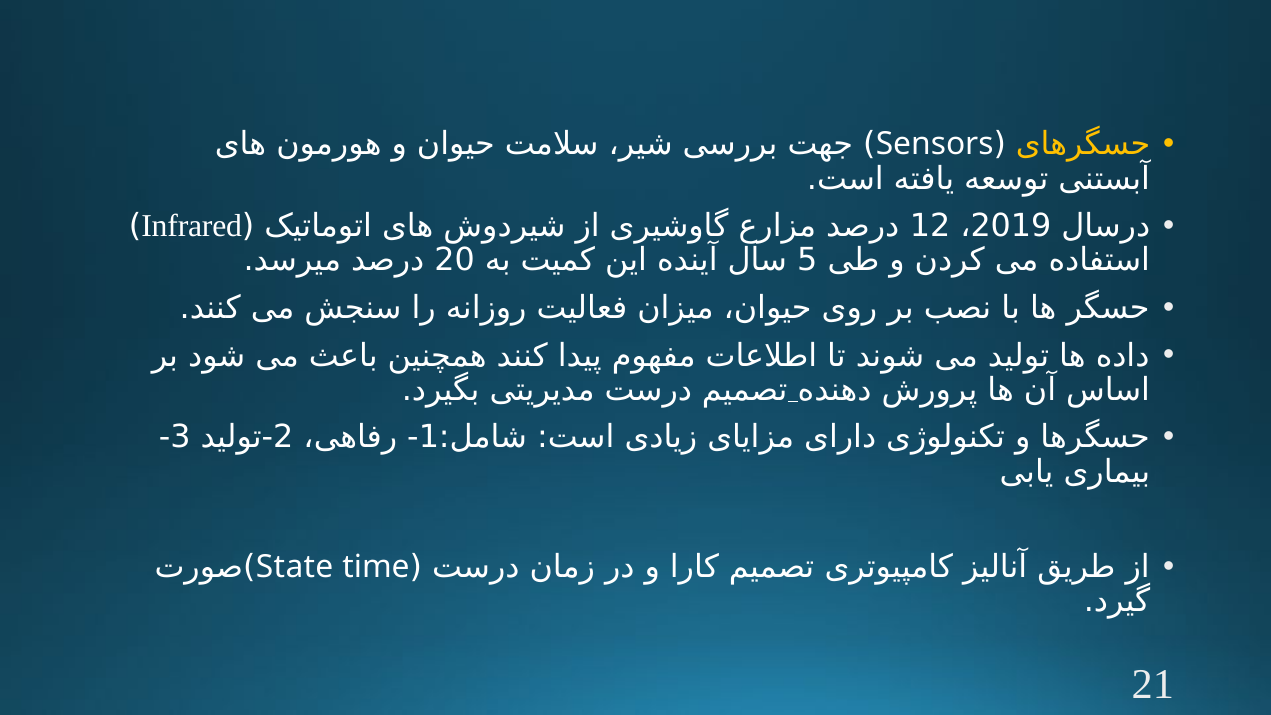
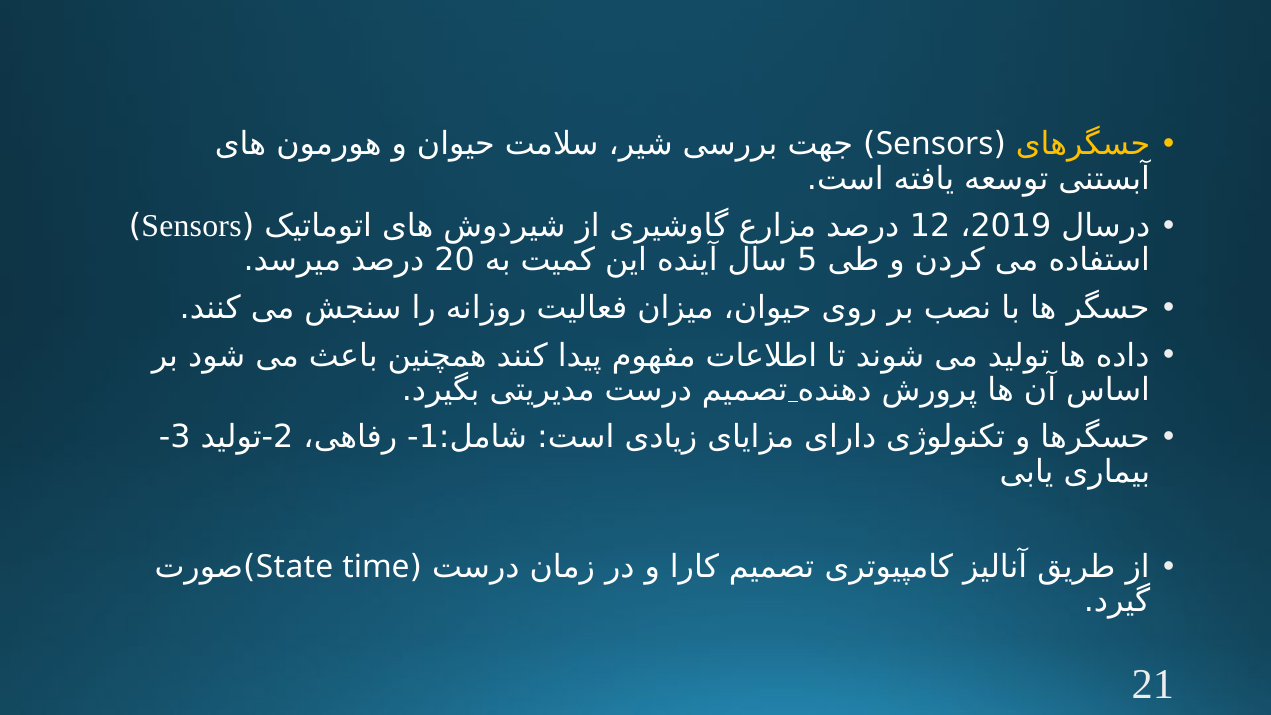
Infrared at (192, 226): Infrared -> Sensors
